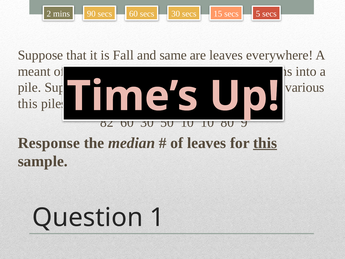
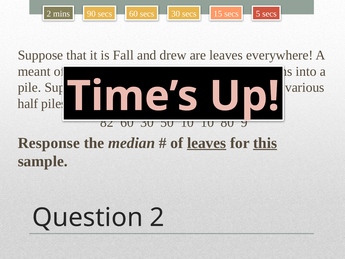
same: same -> drew
this at (28, 104): this -> half
leaves at (207, 143) underline: none -> present
Question 1: 1 -> 2
